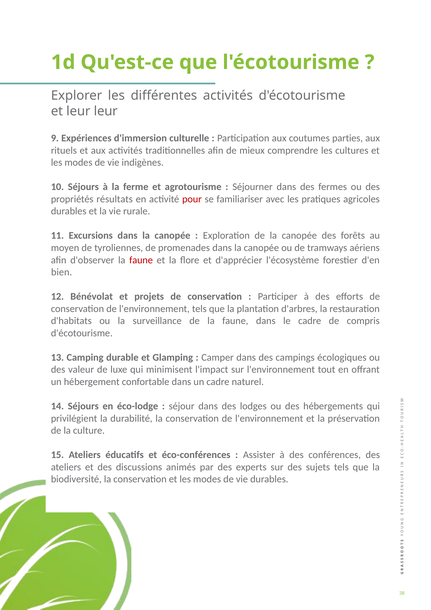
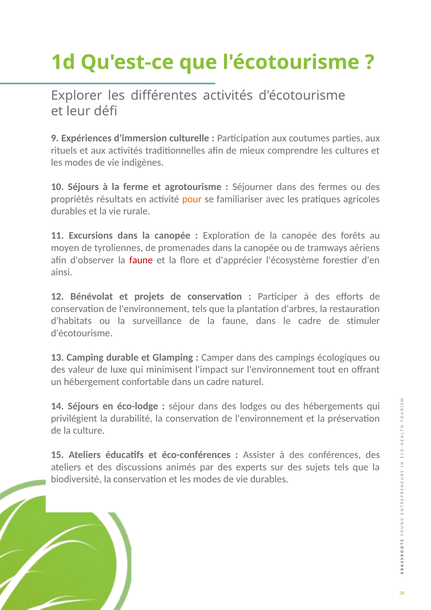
leur leur: leur -> défi
pour colour: red -> orange
bien: bien -> ainsi
compris: compris -> stimuler
